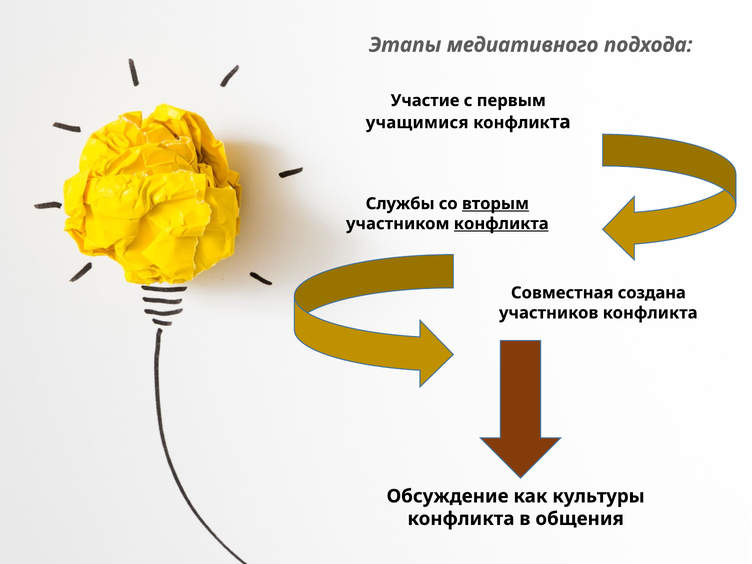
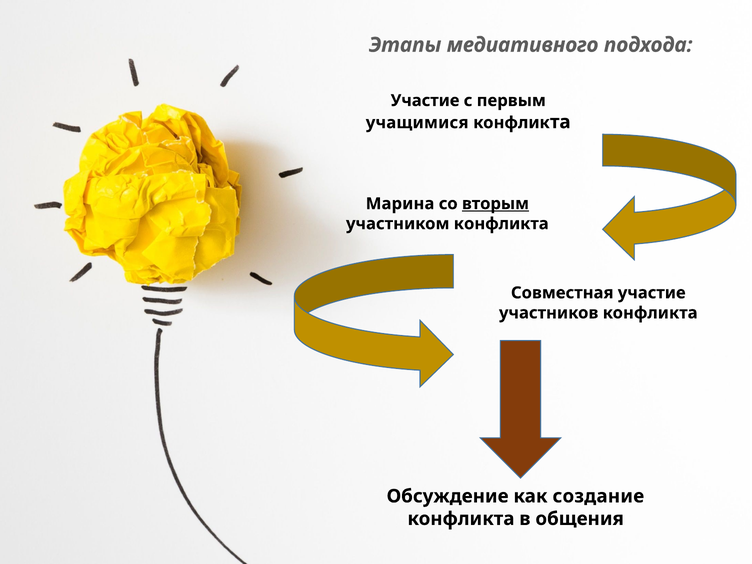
Службы: Службы -> Марина
конфликта at (501, 224) underline: present -> none
Совместная создана: создана -> участие
культуры: культуры -> создание
